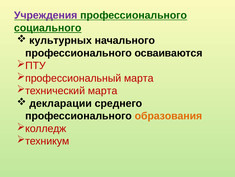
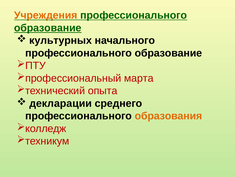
Учреждения colour: purple -> orange
социального at (48, 28): социального -> образование
осваиваются at (168, 53): осваиваются -> образование
марта at (103, 90): марта -> опыта
